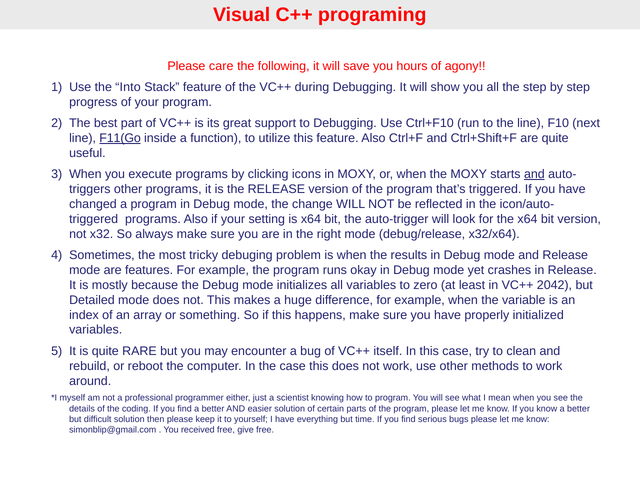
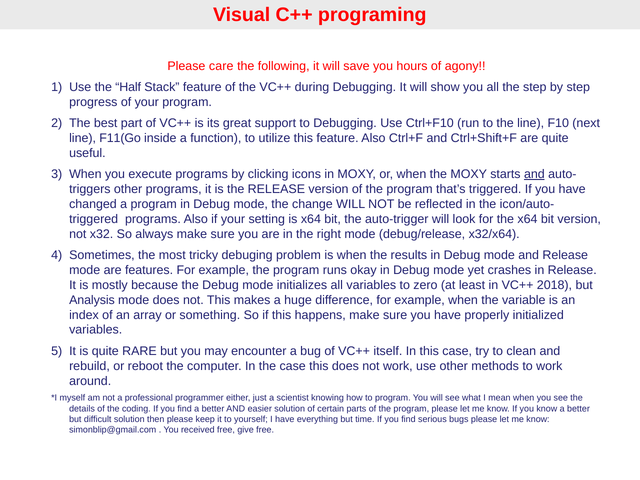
Into: Into -> Half
F11(Go underline: present -> none
2042: 2042 -> 2018
Detailed: Detailed -> Analysis
